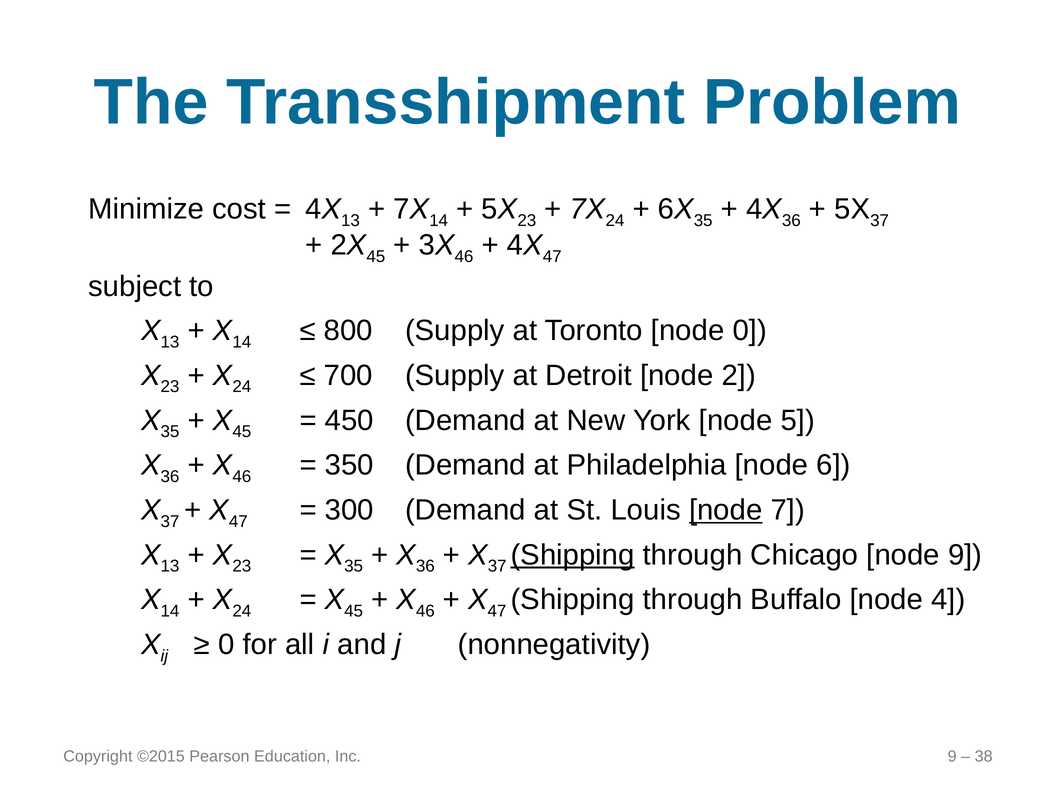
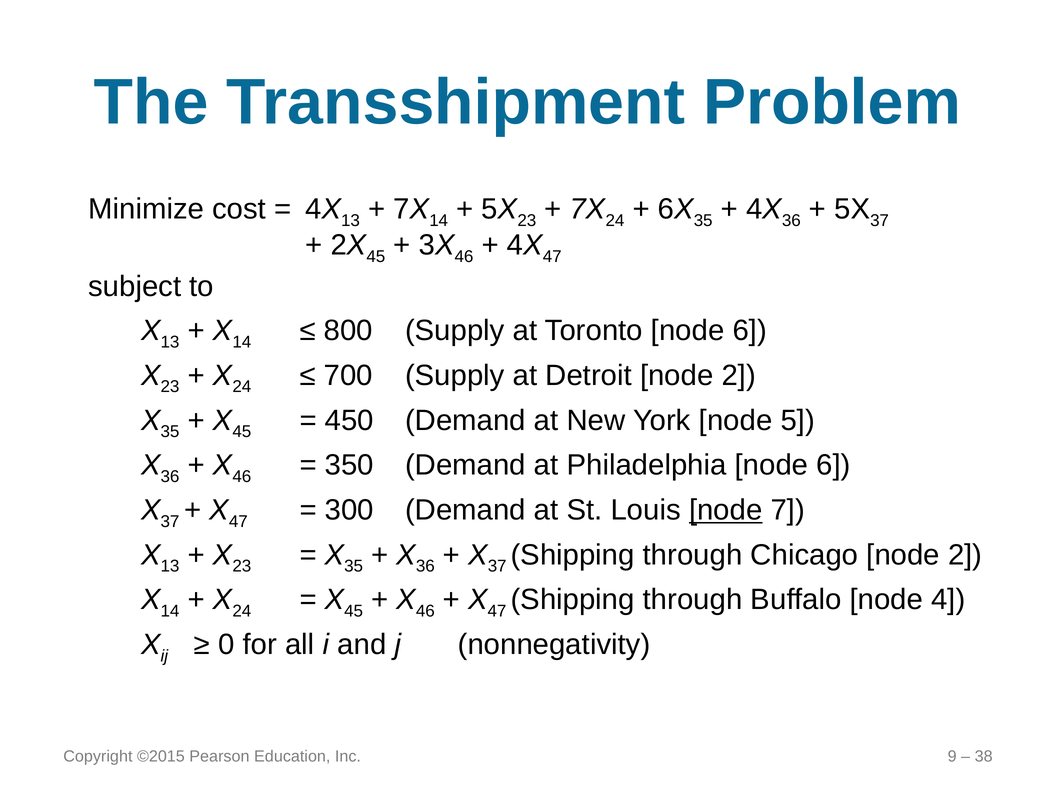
Toronto node 0: 0 -> 6
Shipping at (573, 555) underline: present -> none
Chicago node 9: 9 -> 2
